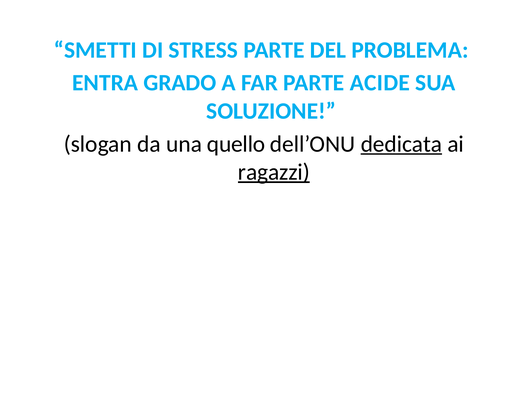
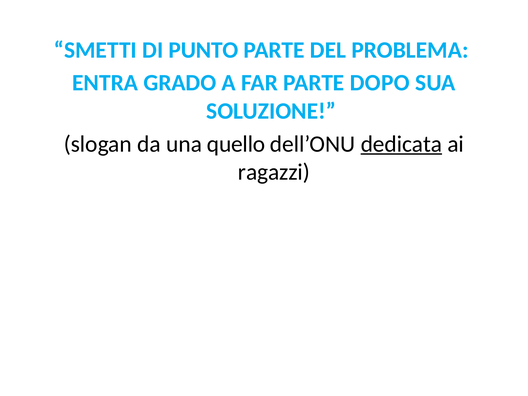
STRESS: STRESS -> PUNTO
ACIDE: ACIDE -> DOPO
ragazzi underline: present -> none
